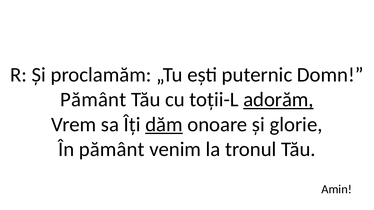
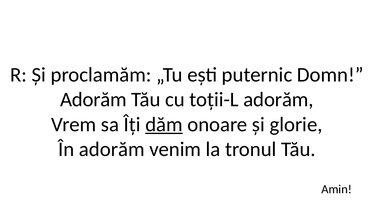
Pământ at (93, 100): Pământ -> Adorăm
adorăm at (278, 100) underline: present -> none
În pământ: pământ -> adorăm
